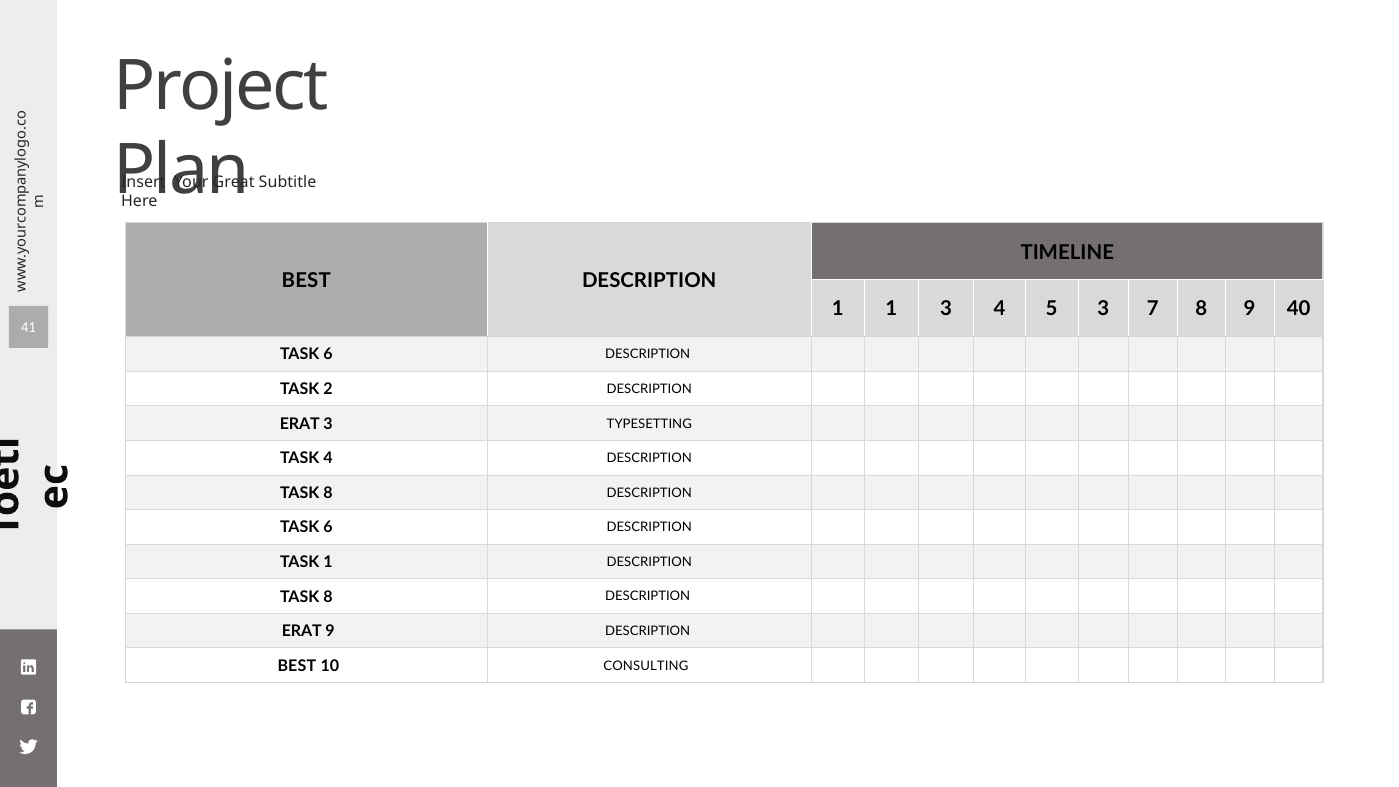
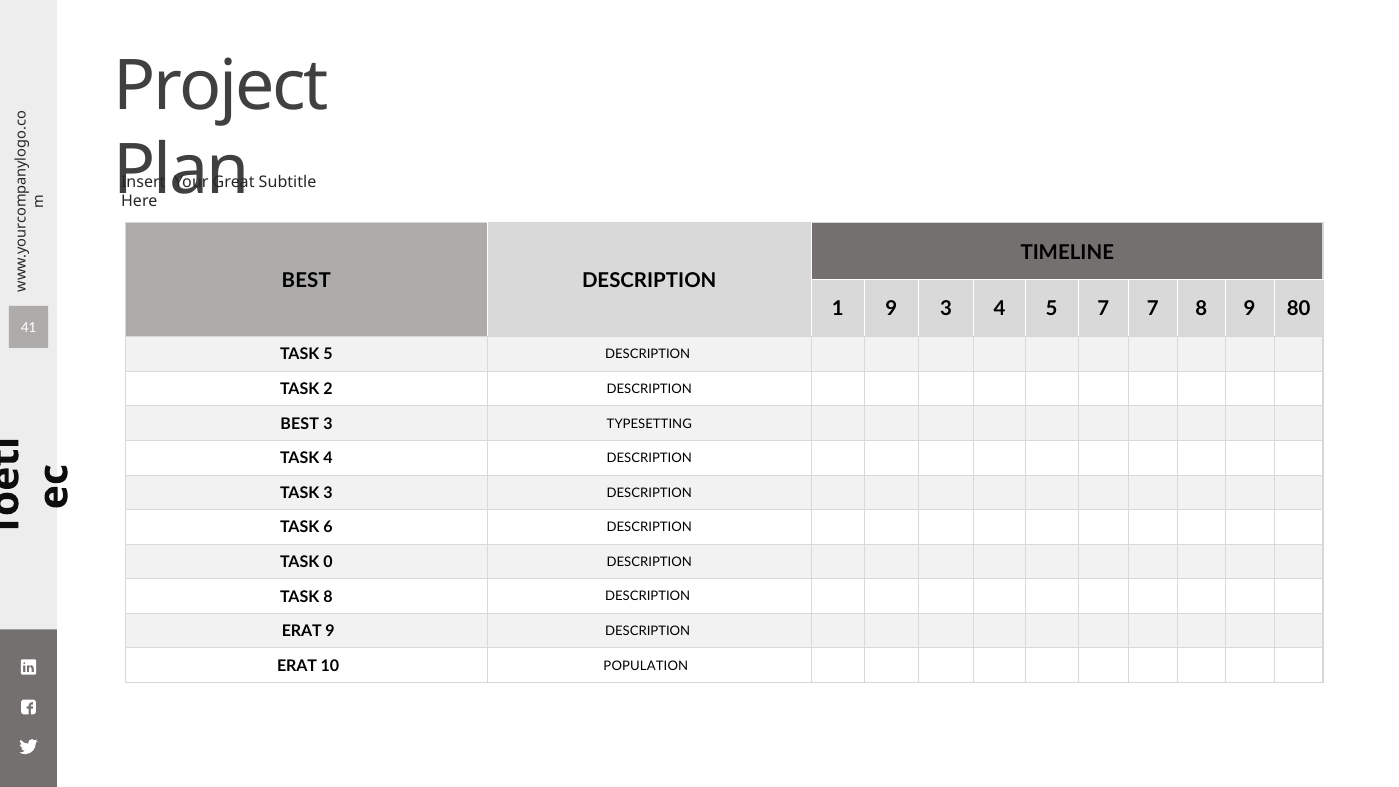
1 1: 1 -> 9
5 3: 3 -> 7
40: 40 -> 80
6 at (328, 355): 6 -> 5
ERAT at (300, 424): ERAT -> BEST
8 at (328, 493): 8 -> 3
TASK 1: 1 -> 0
BEST at (297, 666): BEST -> ERAT
CONSULTING: CONSULTING -> POPULATION
